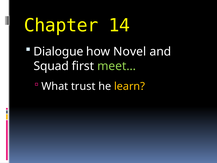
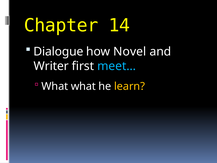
Squad: Squad -> Writer
meet… colour: light green -> light blue
What trust: trust -> what
